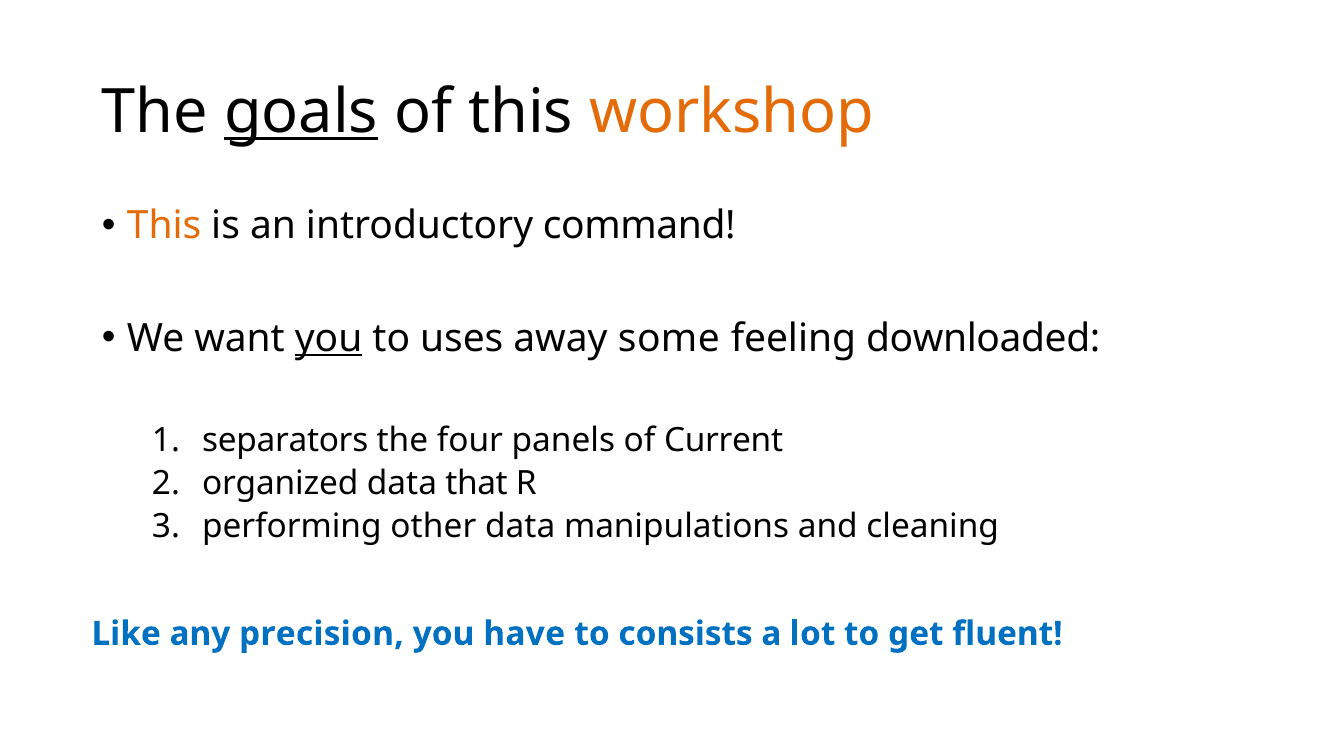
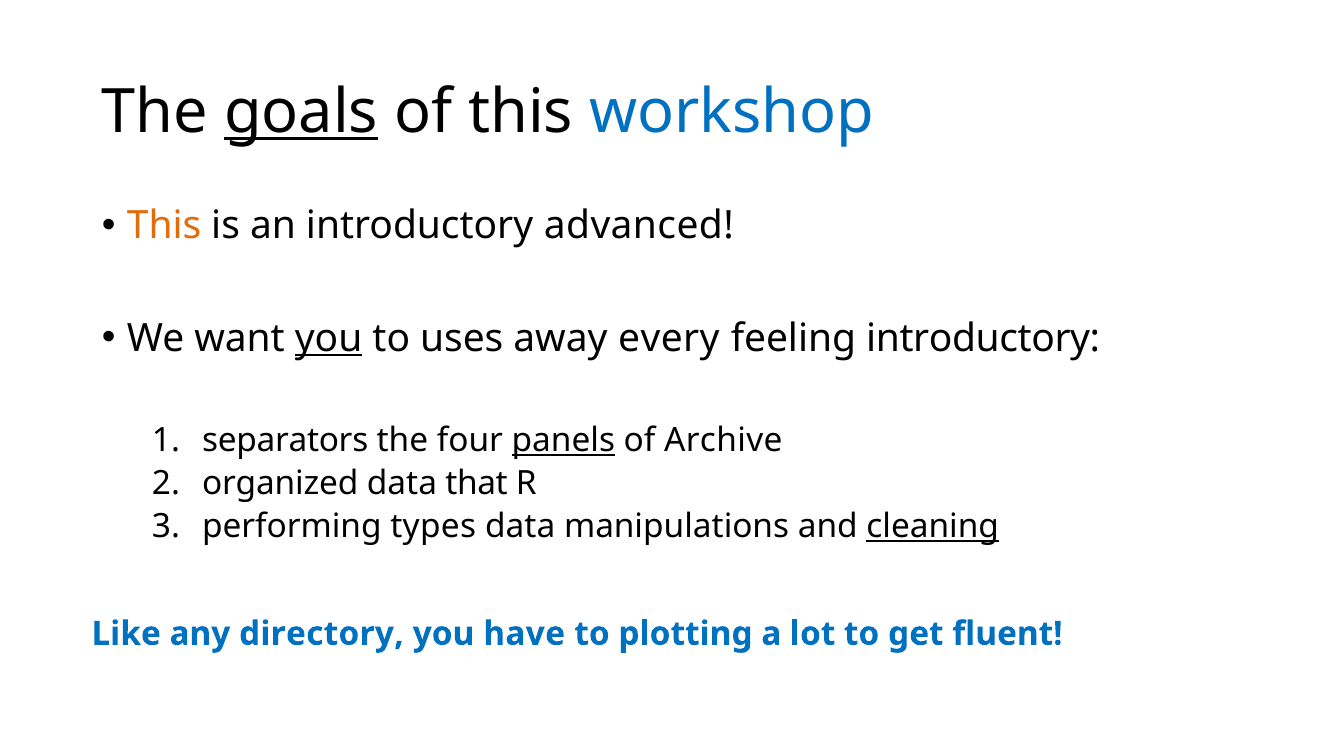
workshop colour: orange -> blue
command: command -> advanced
some: some -> every
feeling downloaded: downloaded -> introductory
panels underline: none -> present
Current: Current -> Archive
other: other -> types
cleaning underline: none -> present
precision: precision -> directory
consists: consists -> plotting
